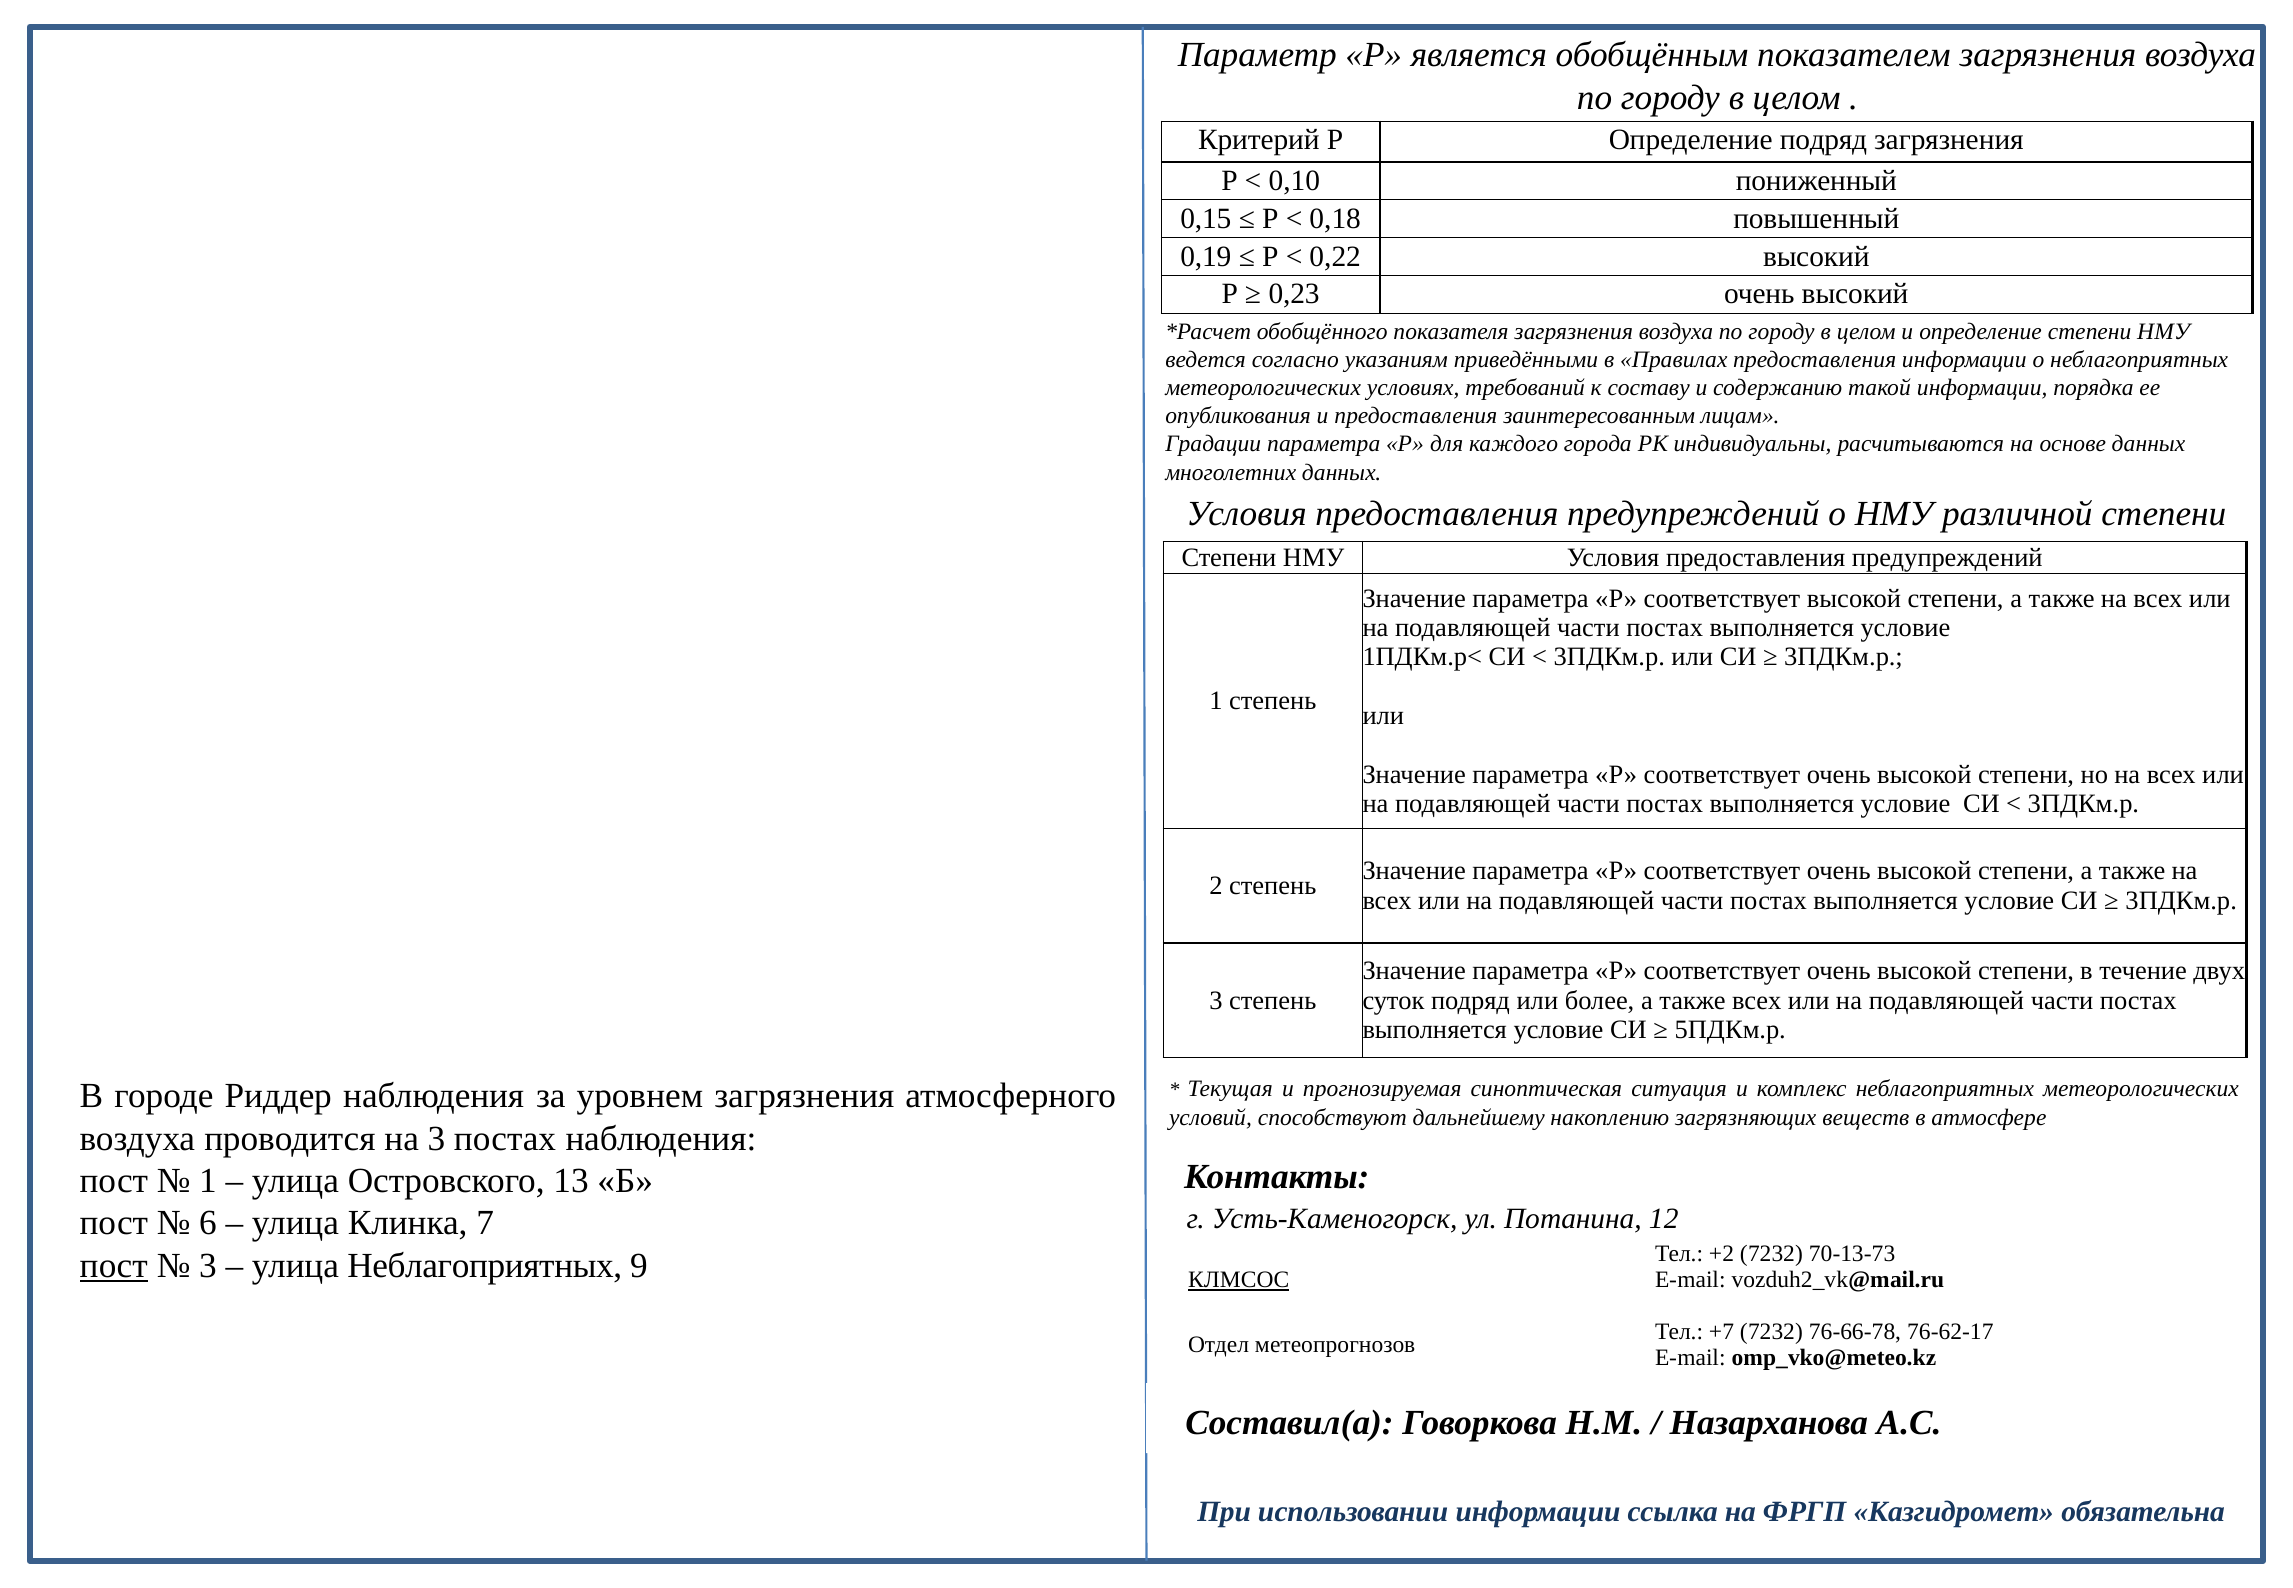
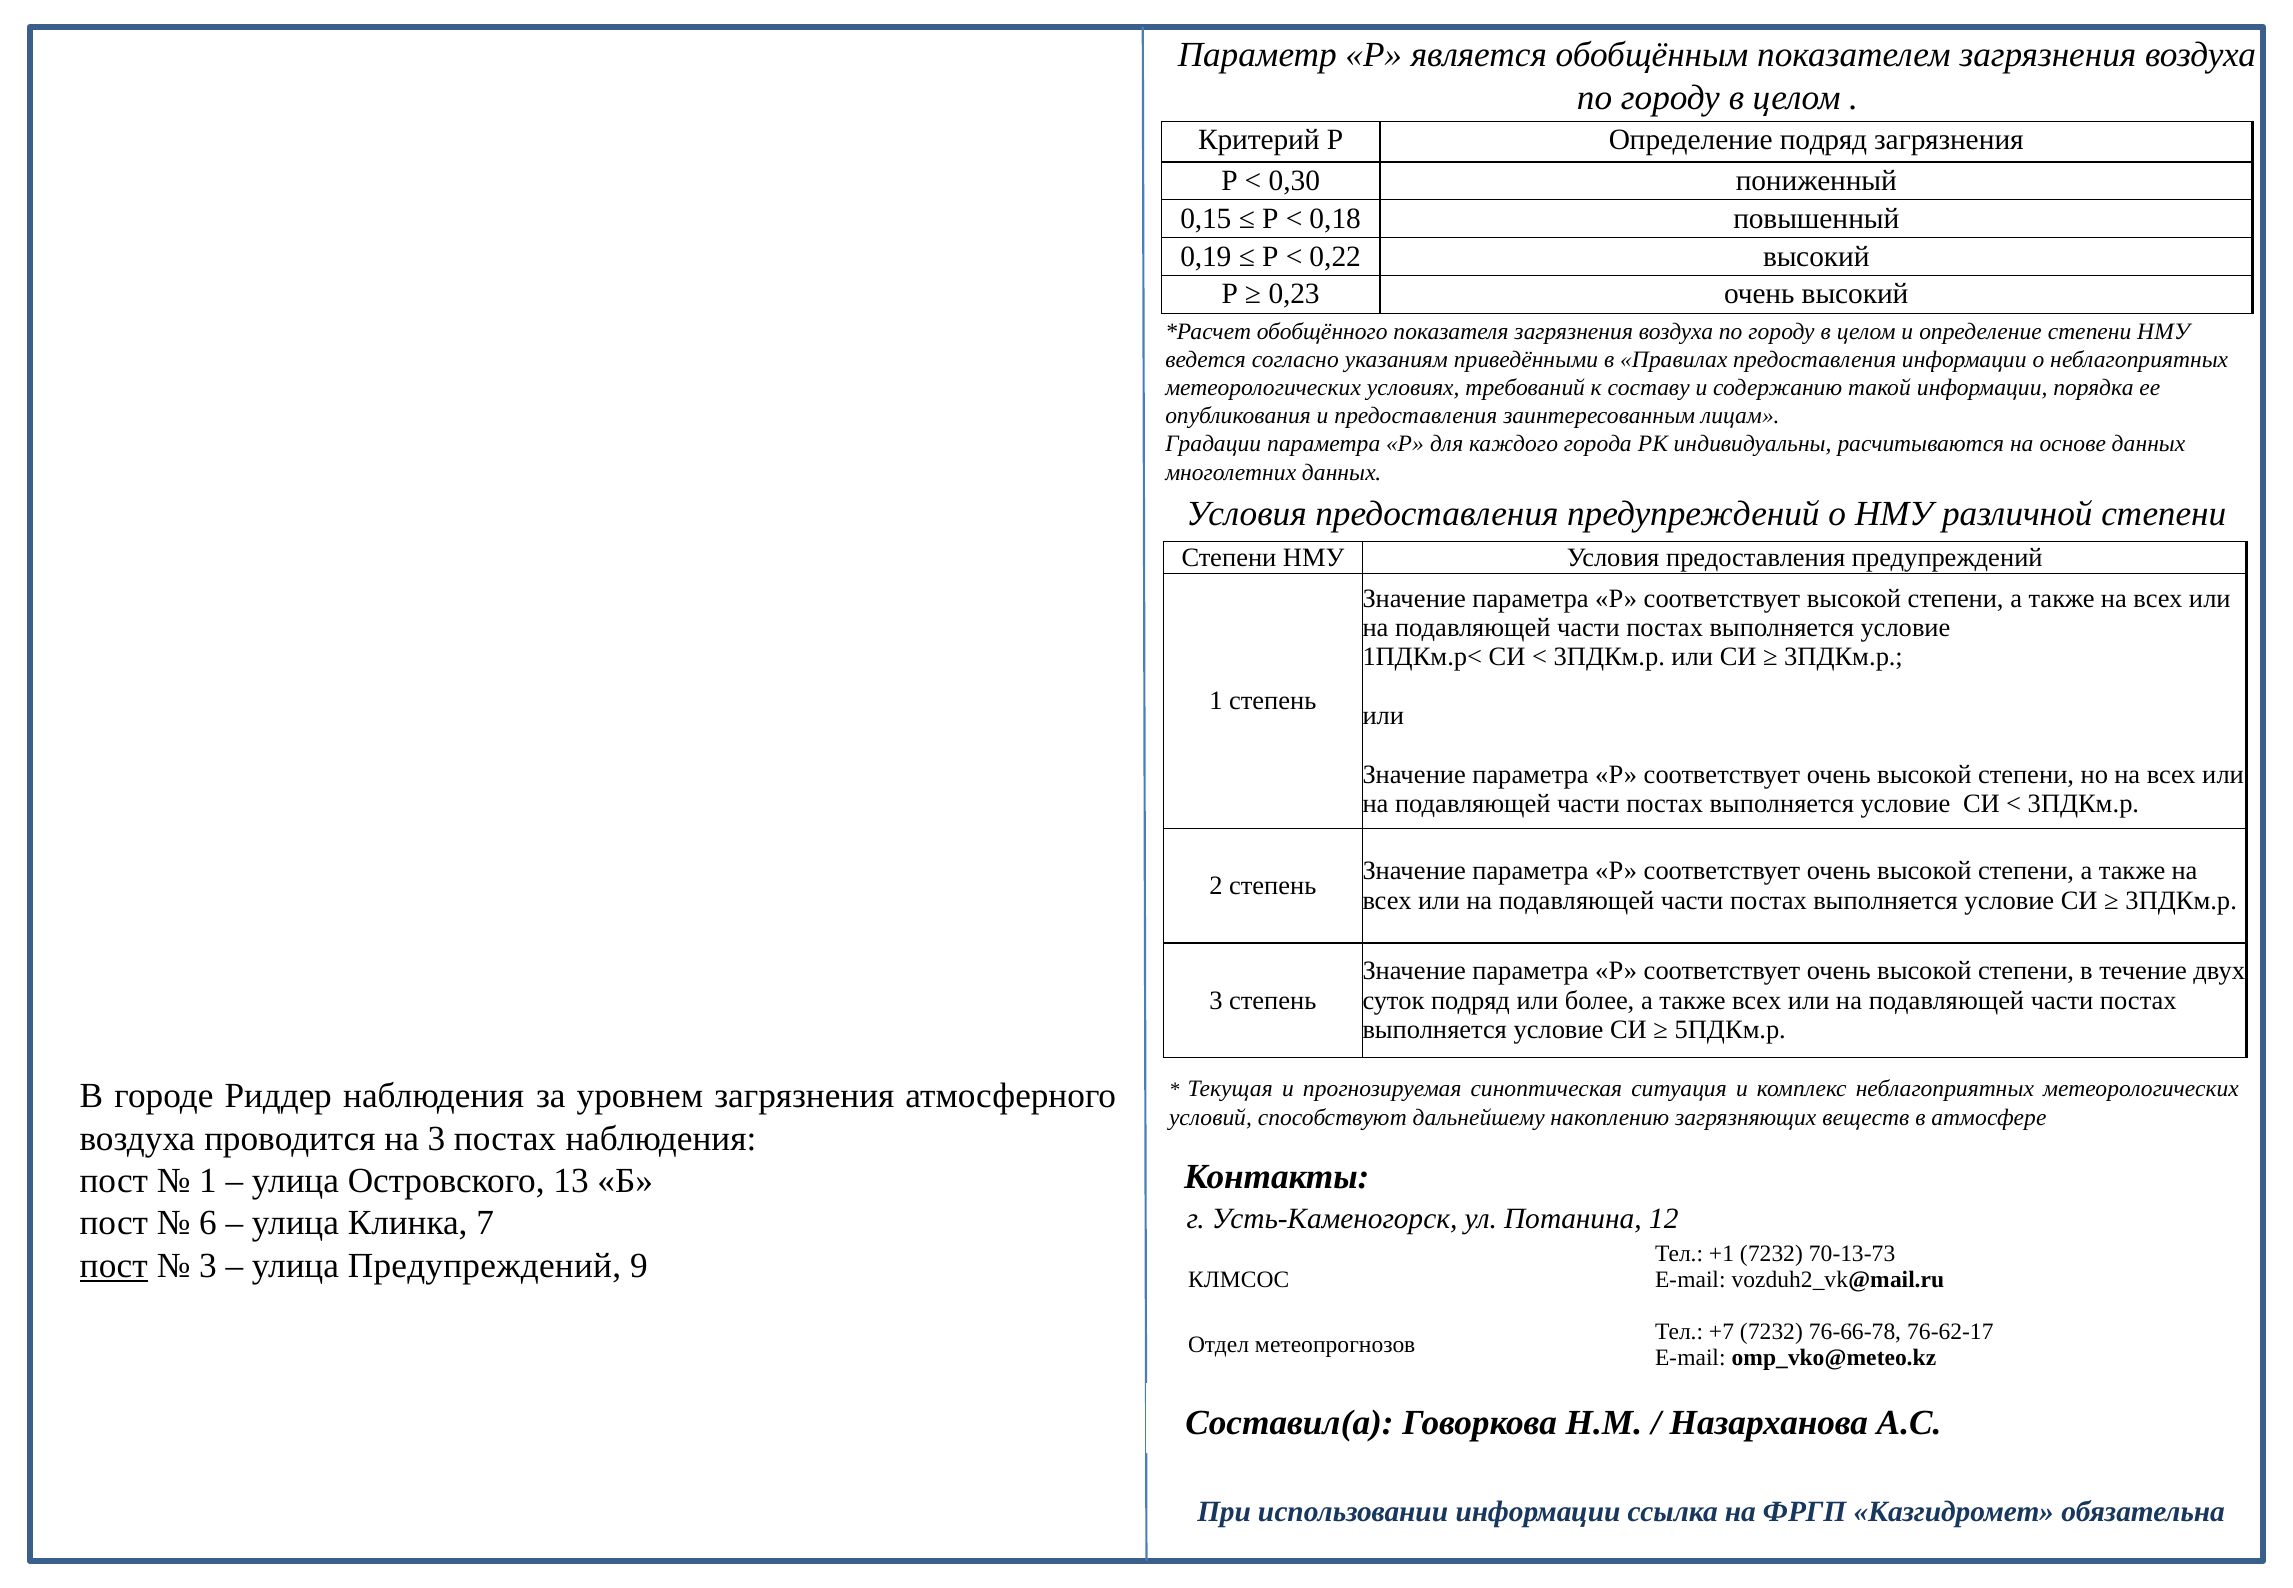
0,10: 0,10 -> 0,30
+2: +2 -> +1
улица Неблагоприятных: Неблагоприятных -> Предупреждений
КЛМСОС underline: present -> none
